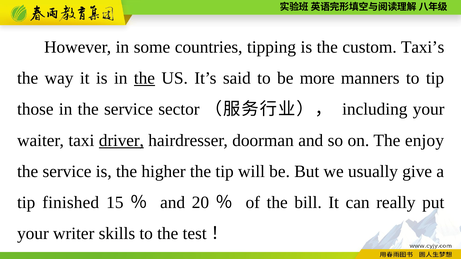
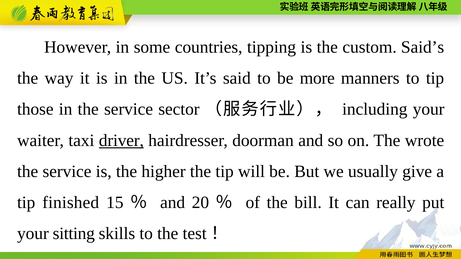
Taxi’s: Taxi’s -> Said’s
the at (144, 78) underline: present -> none
enjoy: enjoy -> wrote
writer: writer -> sitting
